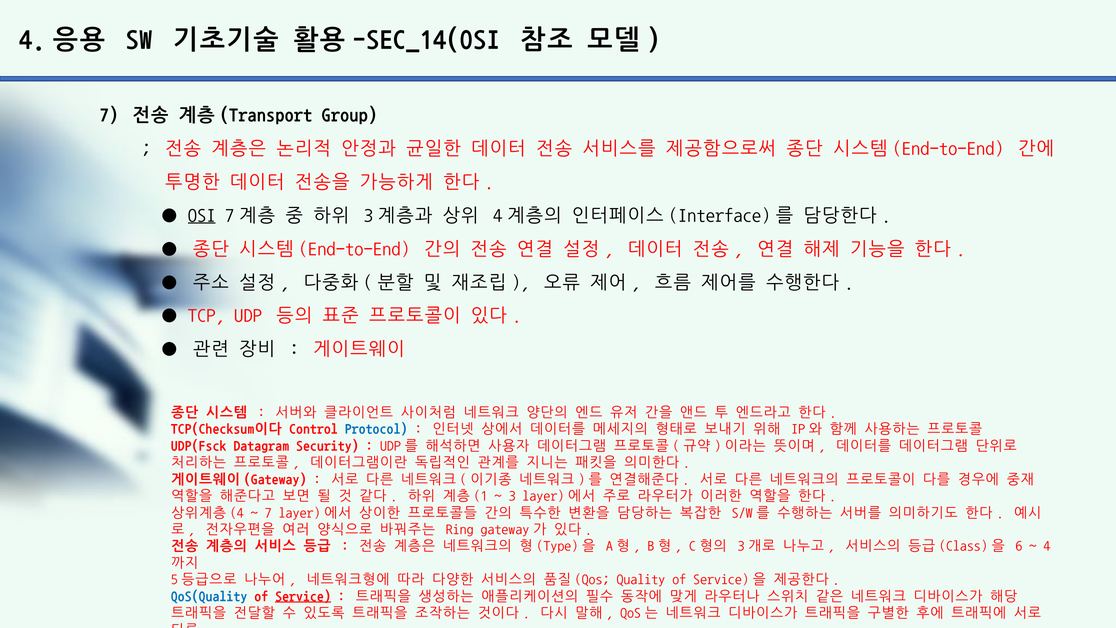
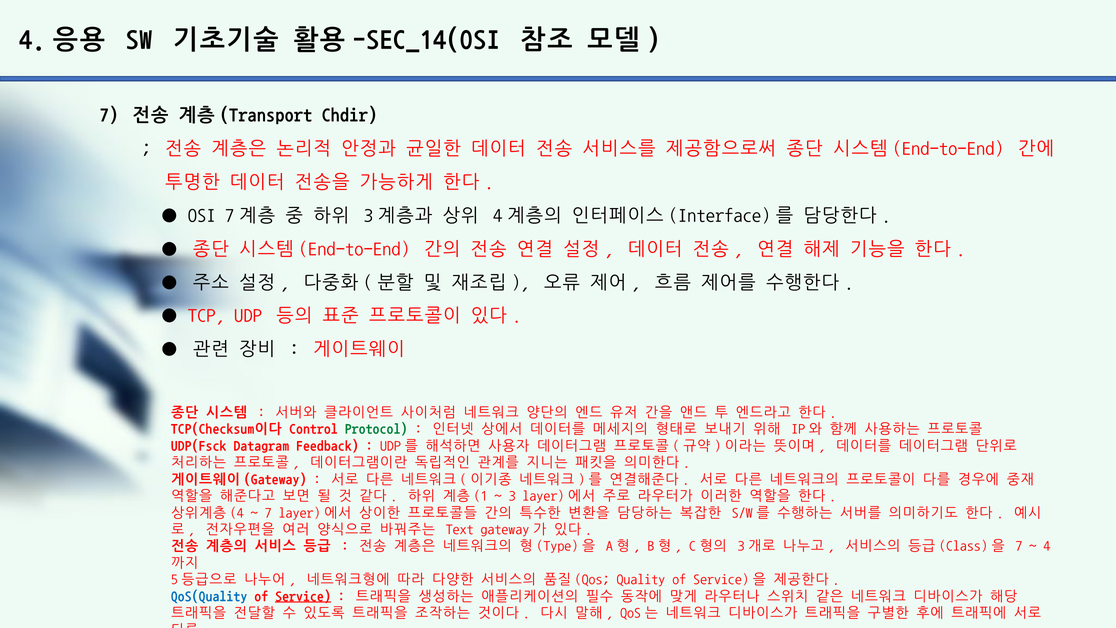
Group: Group -> Chdir
OSI underline: present -> none
Protocol colour: blue -> green
Security: Security -> Feedback
Ring: Ring -> Text
6 at (1019, 546): 6 -> 7
